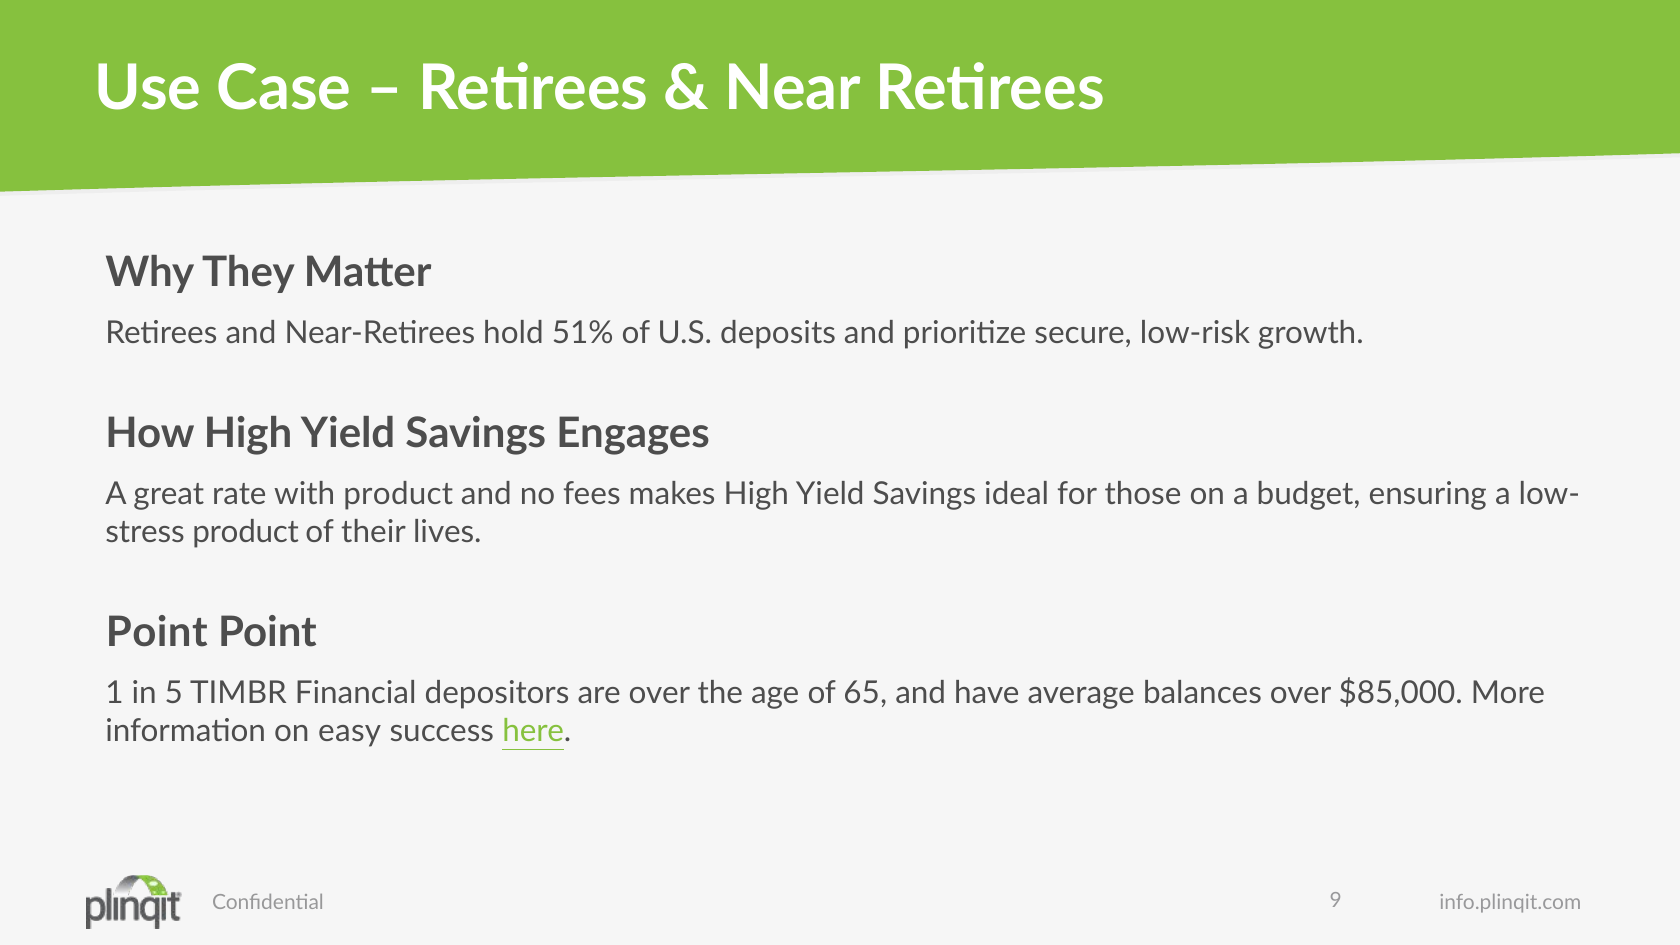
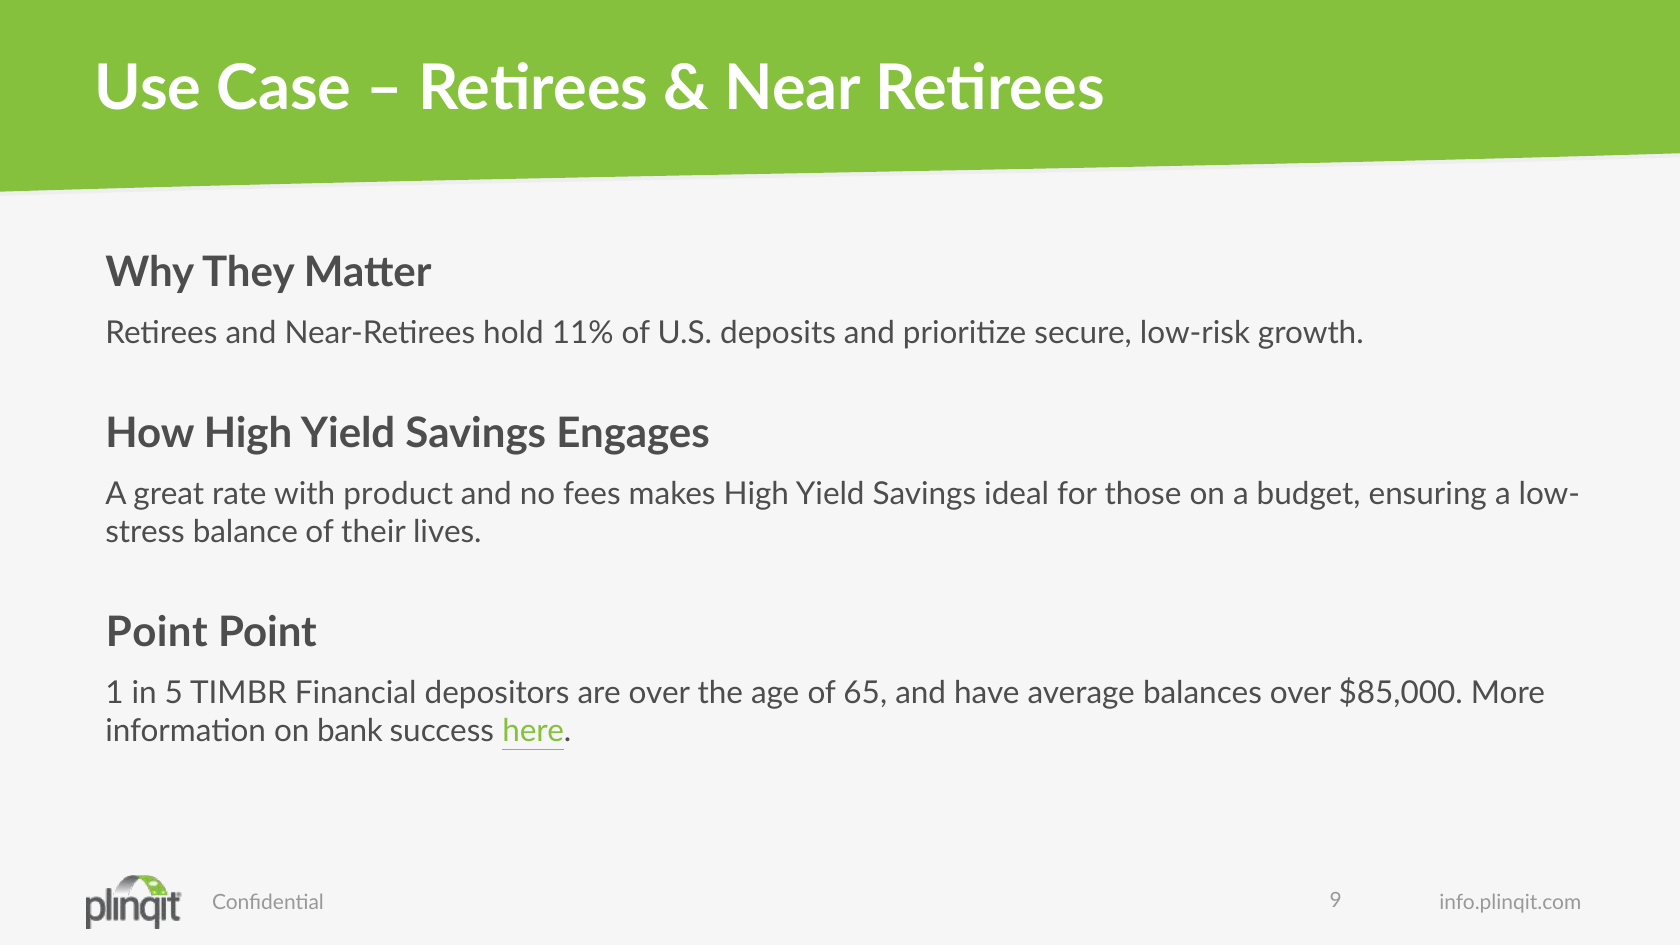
51%: 51% -> 11%
product at (246, 532): product -> balance
easy: easy -> bank
